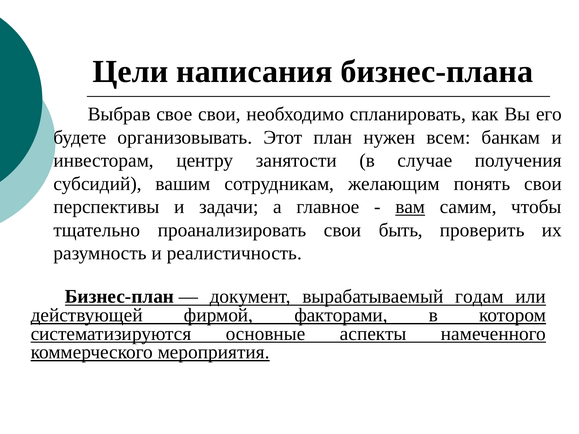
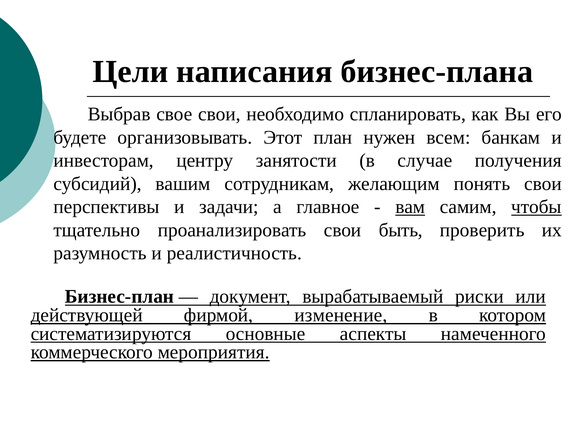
чтобы underline: none -> present
годам: годам -> риски
факторами: факторами -> изменение
